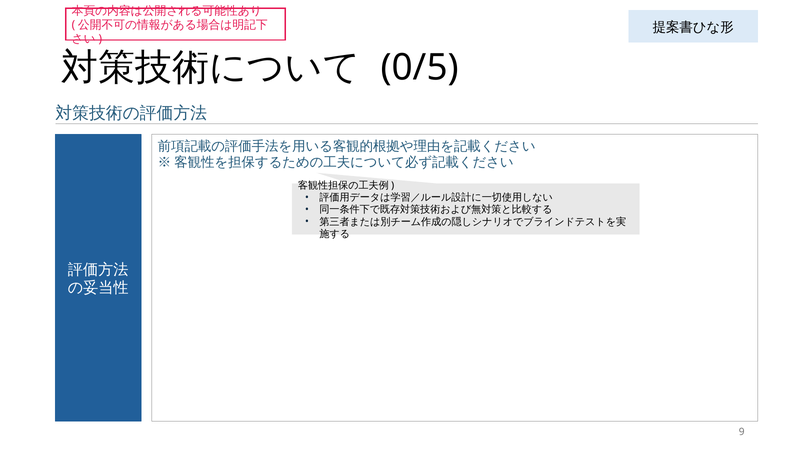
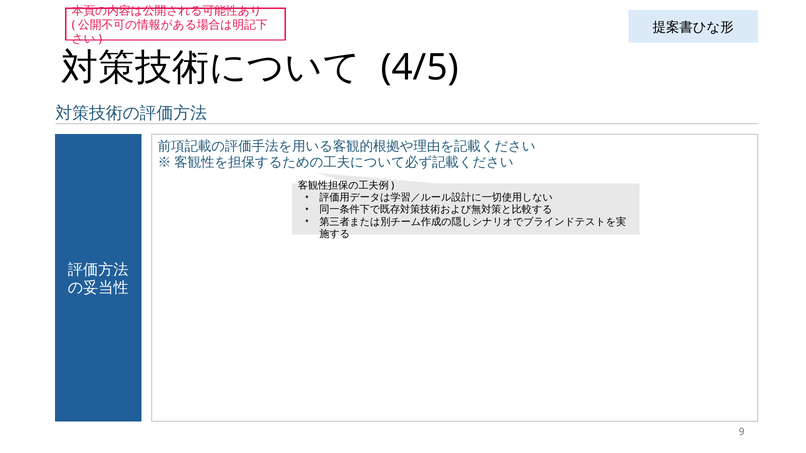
0/5: 0/5 -> 4/5
